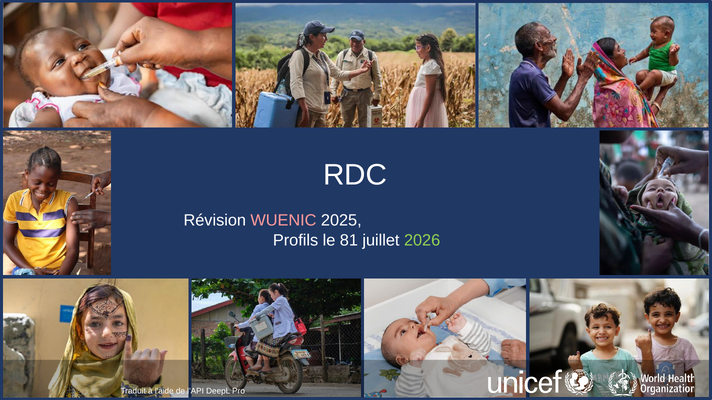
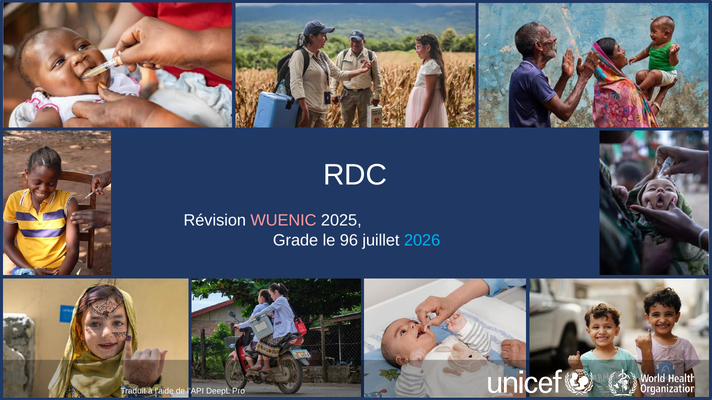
Profils: Profils -> Grade
81: 81 -> 96
2026 colour: light green -> light blue
